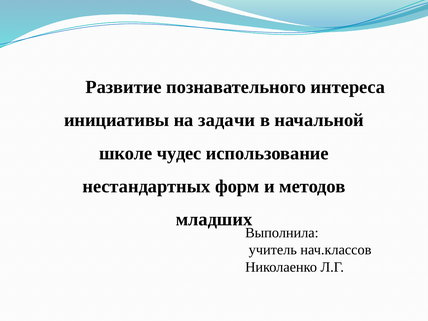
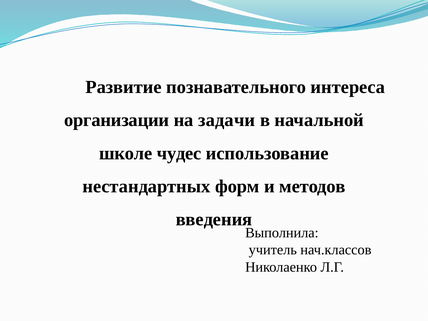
инициативы: инициативы -> организации
младших: младших -> введения
